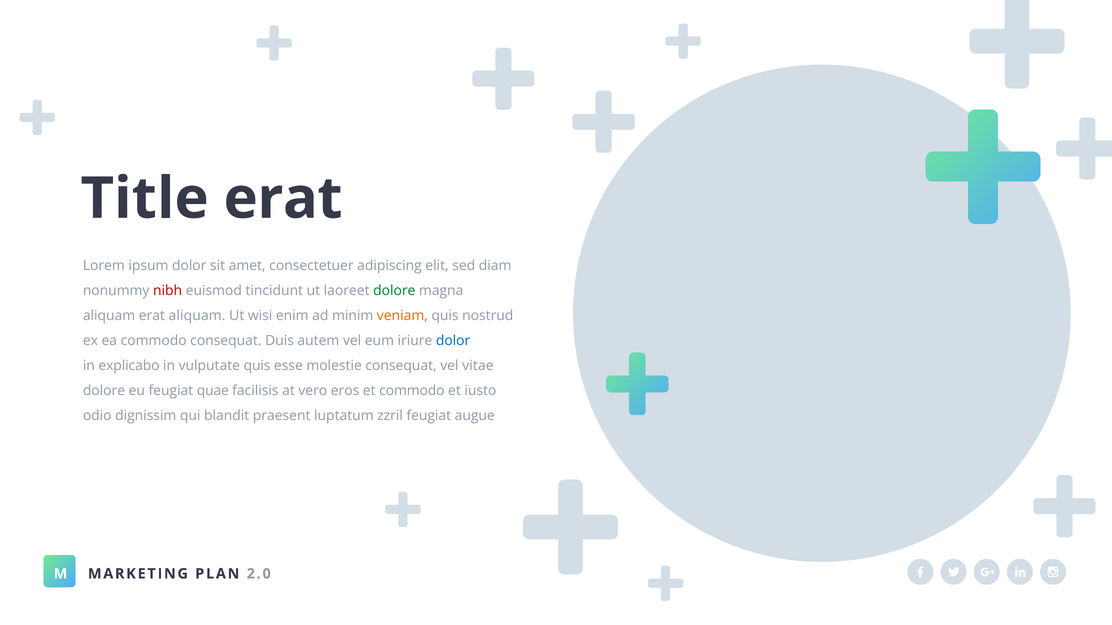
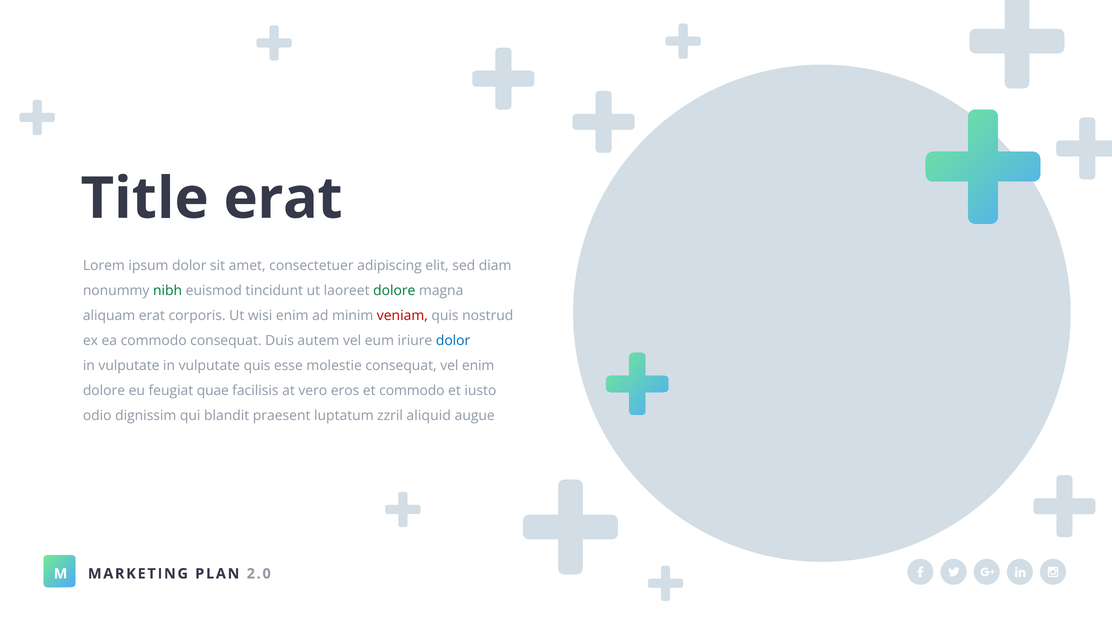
nibh colour: red -> green
erat aliquam: aliquam -> corporis
veniam colour: orange -> red
explicabo at (129, 366): explicabo -> vulputate
vel vitae: vitae -> enim
zzril feugiat: feugiat -> aliquid
